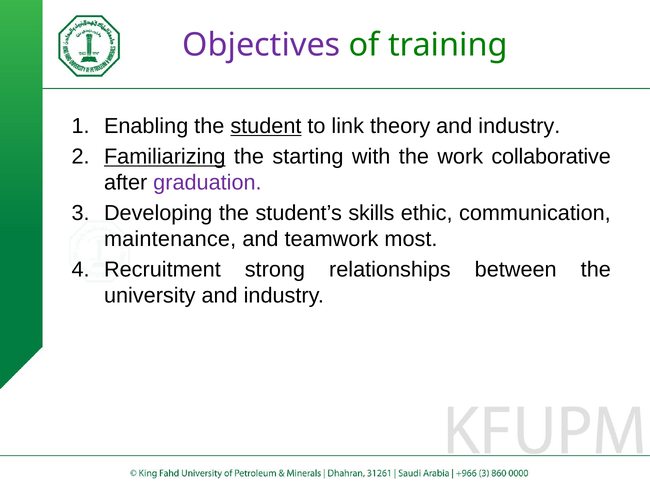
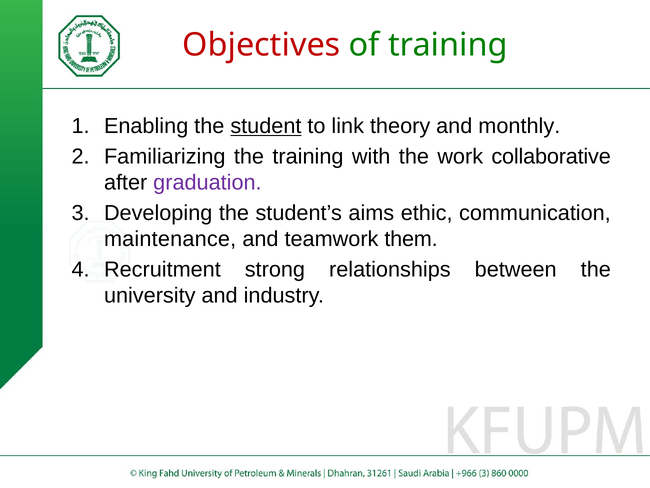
Objectives colour: purple -> red
theory and industry: industry -> monthly
Familiarizing underline: present -> none
the starting: starting -> training
skills: skills -> aims
most: most -> them
